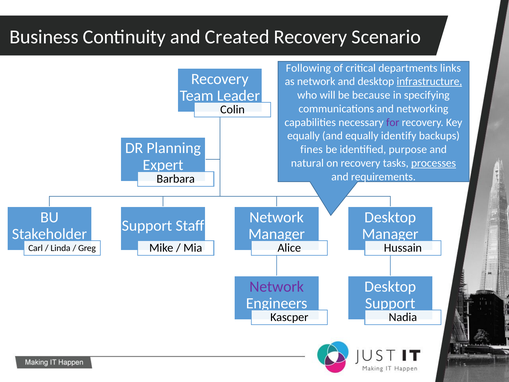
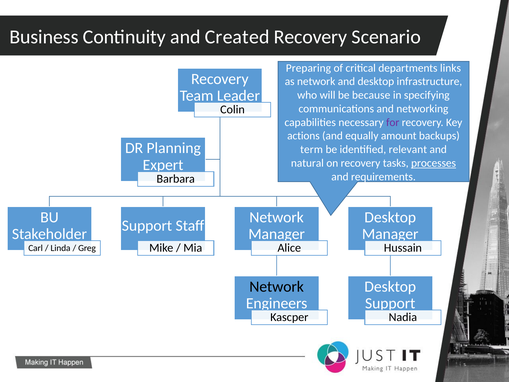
Following: Following -> Preparing
infrastructure underline: present -> none
equally at (303, 136): equally -> actions
identify: identify -> amount
fines: fines -> term
purpose: purpose -> relevant
Network at (277, 286) colour: purple -> black
